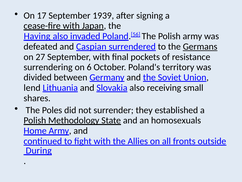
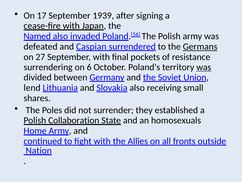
Having: Having -> Named
was at (204, 67) underline: none -> present
Methodology: Methodology -> Collaboration
During: During -> Nation
